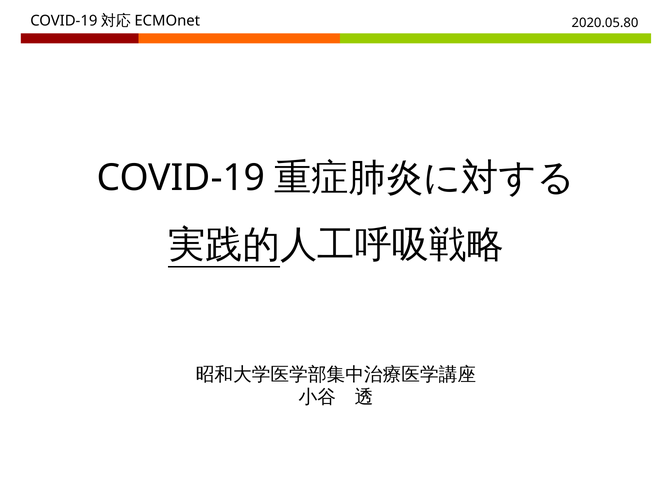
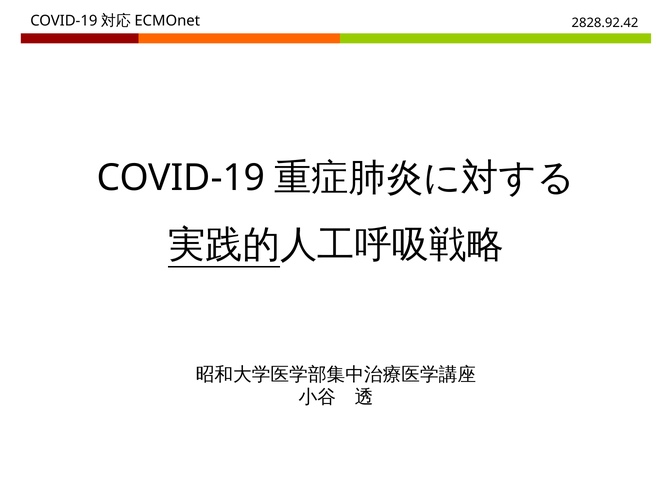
2020.05.80: 2020.05.80 -> 2828.92.42
